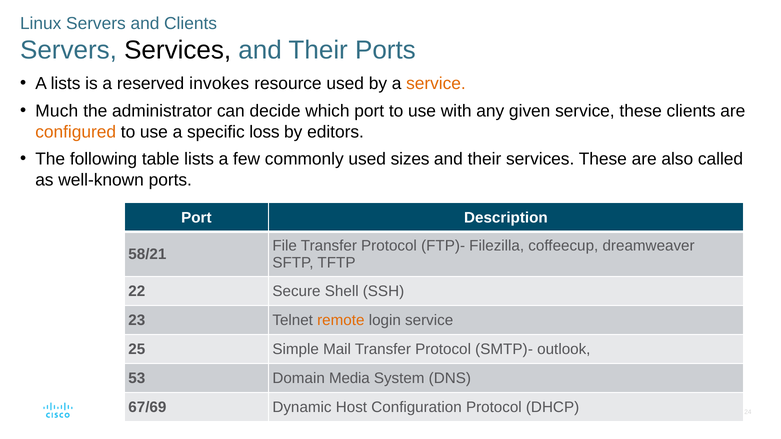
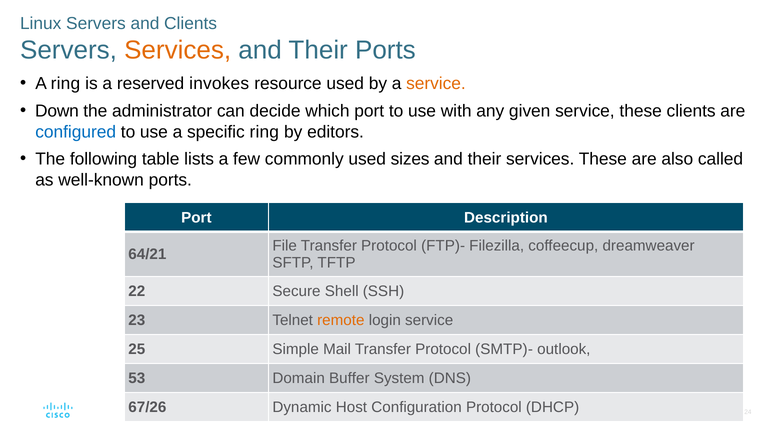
Services at (178, 50) colour: black -> orange
A lists: lists -> ring
Much: Much -> Down
configured colour: orange -> blue
specific loss: loss -> ring
58/21: 58/21 -> 64/21
Media: Media -> Buffer
67/69: 67/69 -> 67/26
